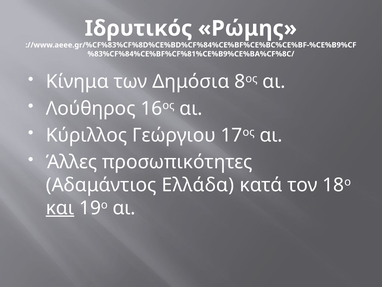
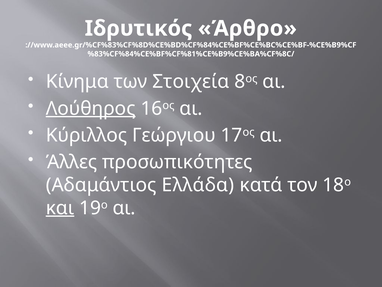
Ρώμης: Ρώμης -> Άρθρο
Δημόσια: Δημόσια -> Στοιχεία
Λούθηρος underline: none -> present
